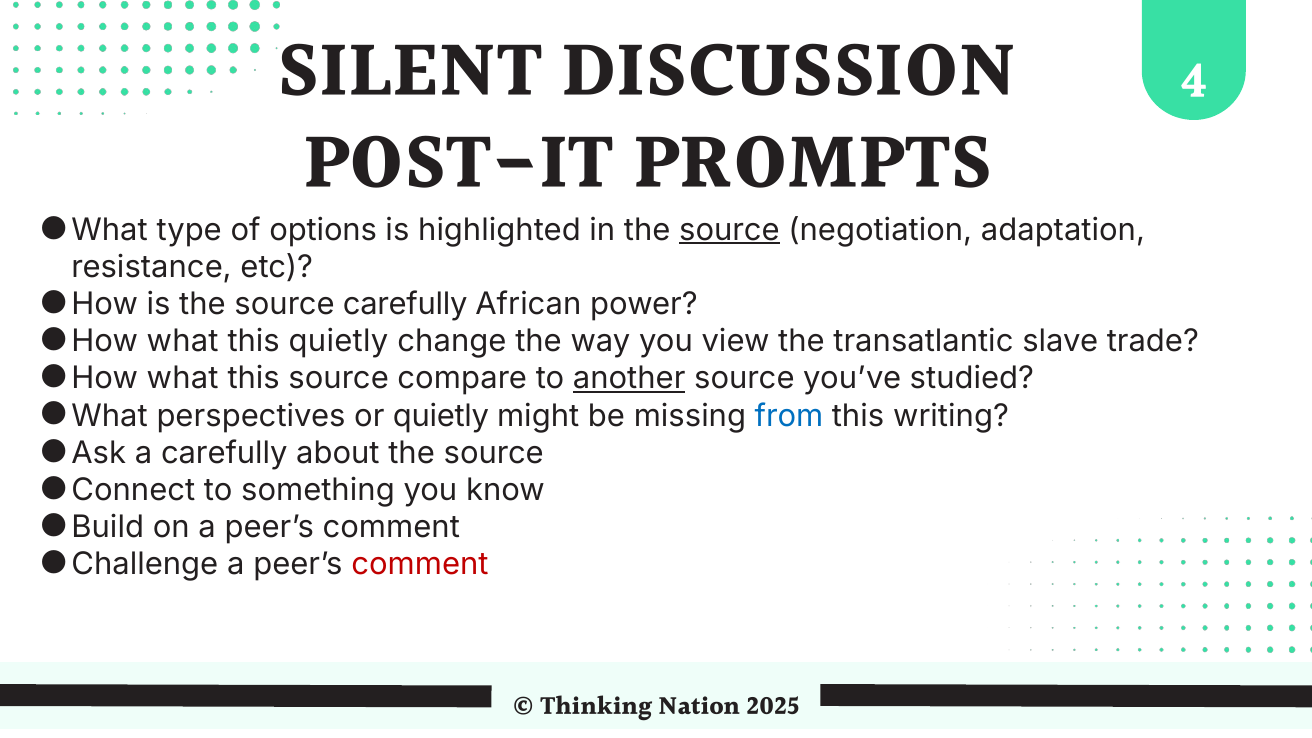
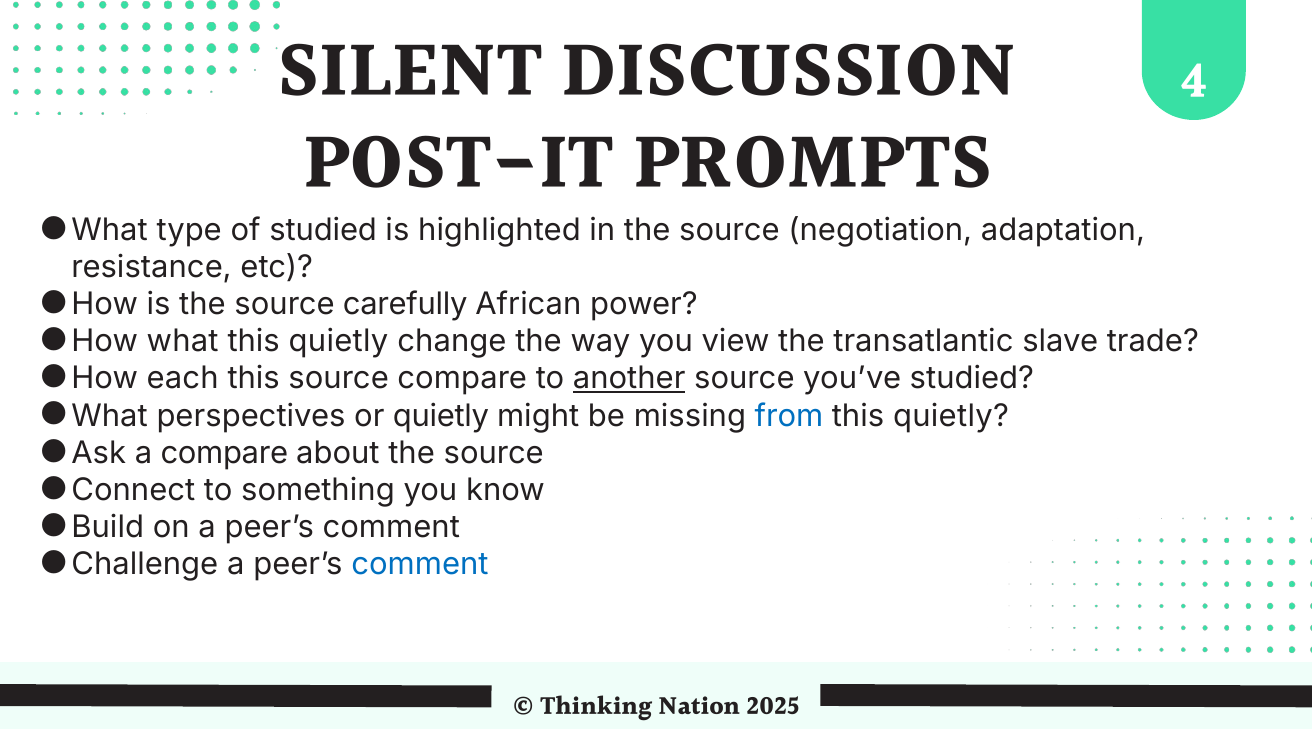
of options: options -> studied
source at (729, 230) underline: present -> none
what at (183, 379): what -> each
writing at (951, 416): writing -> quietly
a carefully: carefully -> compare
comment at (420, 565) colour: red -> blue
